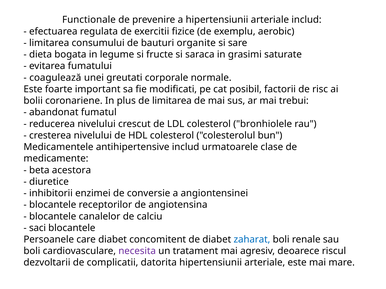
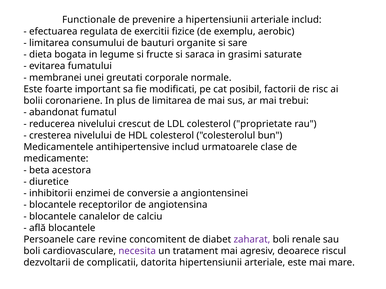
coagulează: coagulează -> membranei
bronhiolele: bronhiolele -> proprietate
saci: saci -> află
care diabet: diabet -> revine
zaharat colour: blue -> purple
